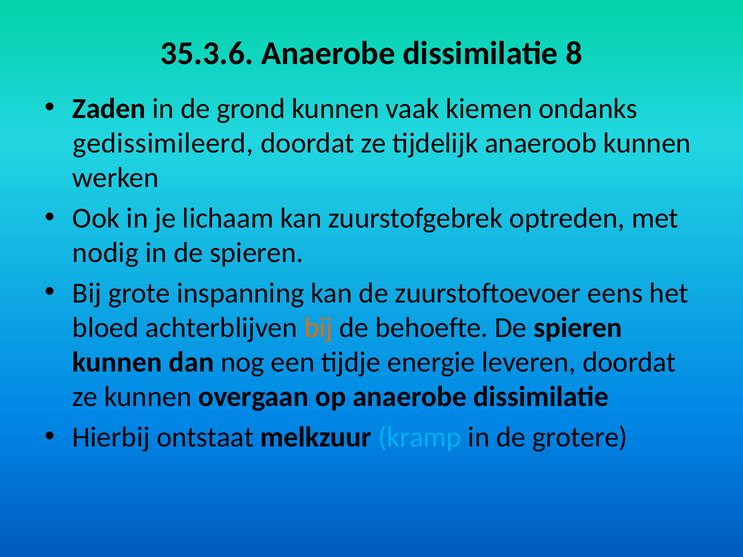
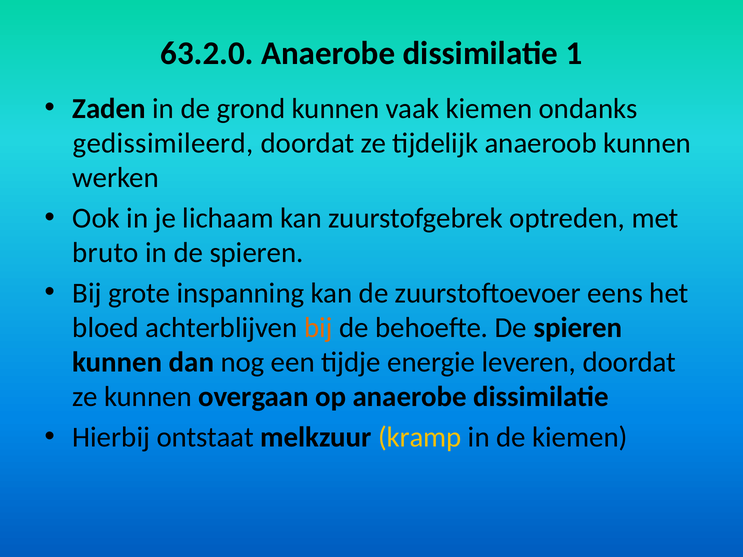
35.3.6: 35.3.6 -> 63.2.0
8: 8 -> 1
nodig: nodig -> bruto
kramp colour: light blue -> yellow
de grotere: grotere -> kiemen
